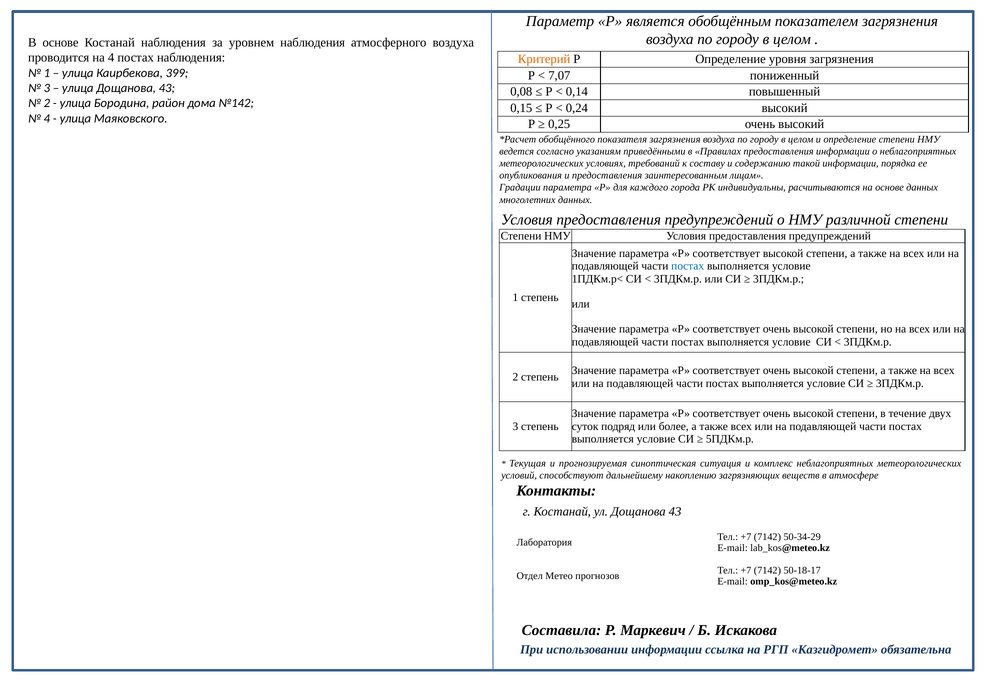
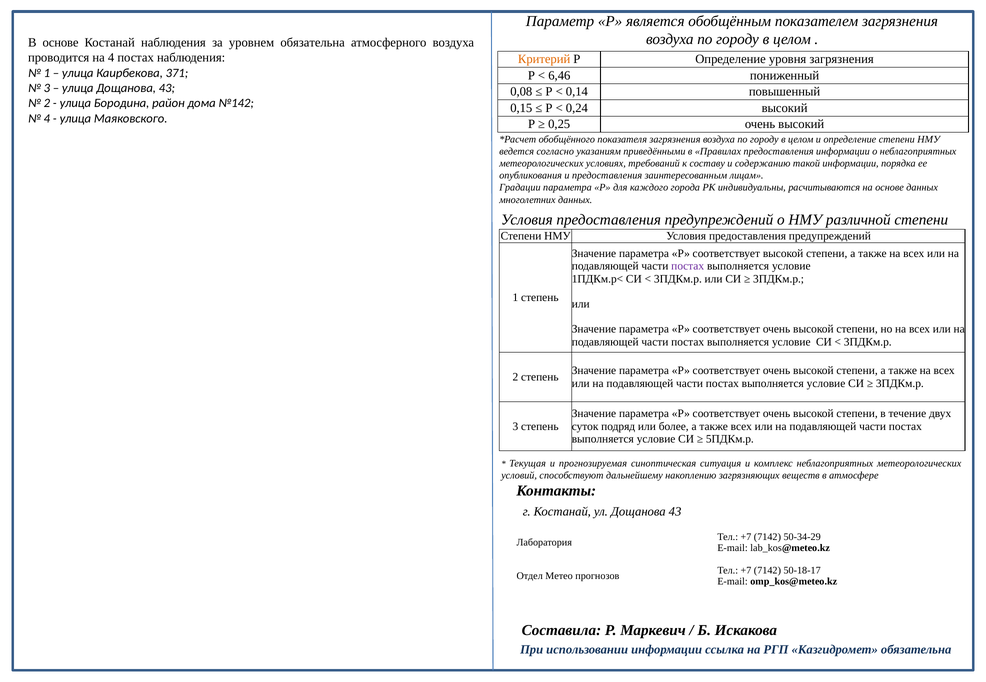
уровнем наблюдения: наблюдения -> обязательна
399: 399 -> 371
7,07: 7,07 -> 6,46
постах at (688, 266) colour: blue -> purple
